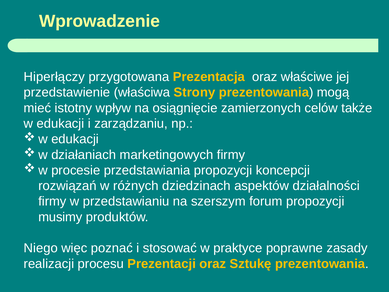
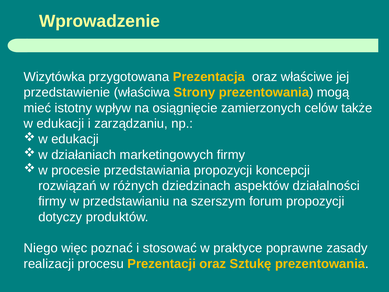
Hiperłączy: Hiperłączy -> Wizytówka
musimy: musimy -> dotyczy
